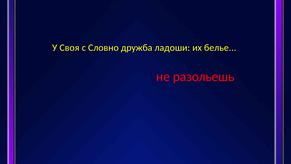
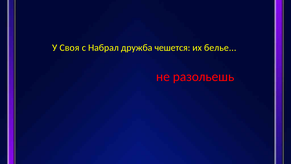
Словно: Словно -> Набрал
ладоши: ладоши -> чешется
